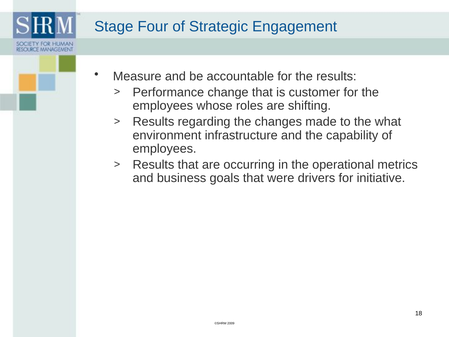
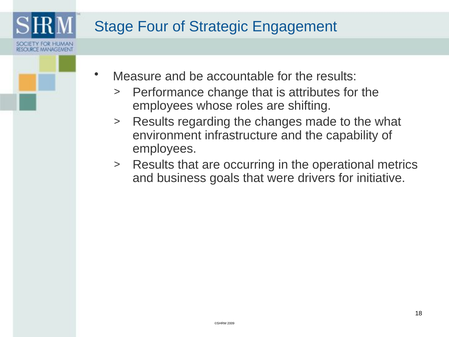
customer: customer -> attributes
